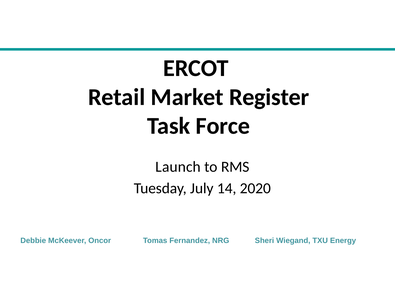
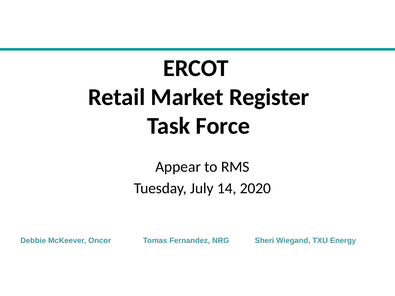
Launch: Launch -> Appear
